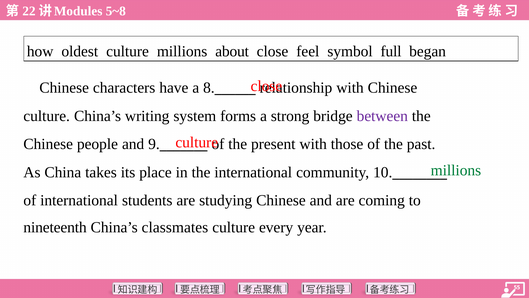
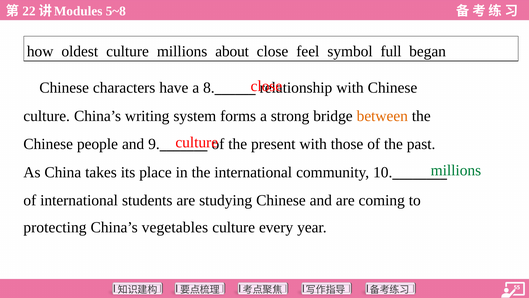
between colour: purple -> orange
nineteenth: nineteenth -> protecting
classmates: classmates -> vegetables
